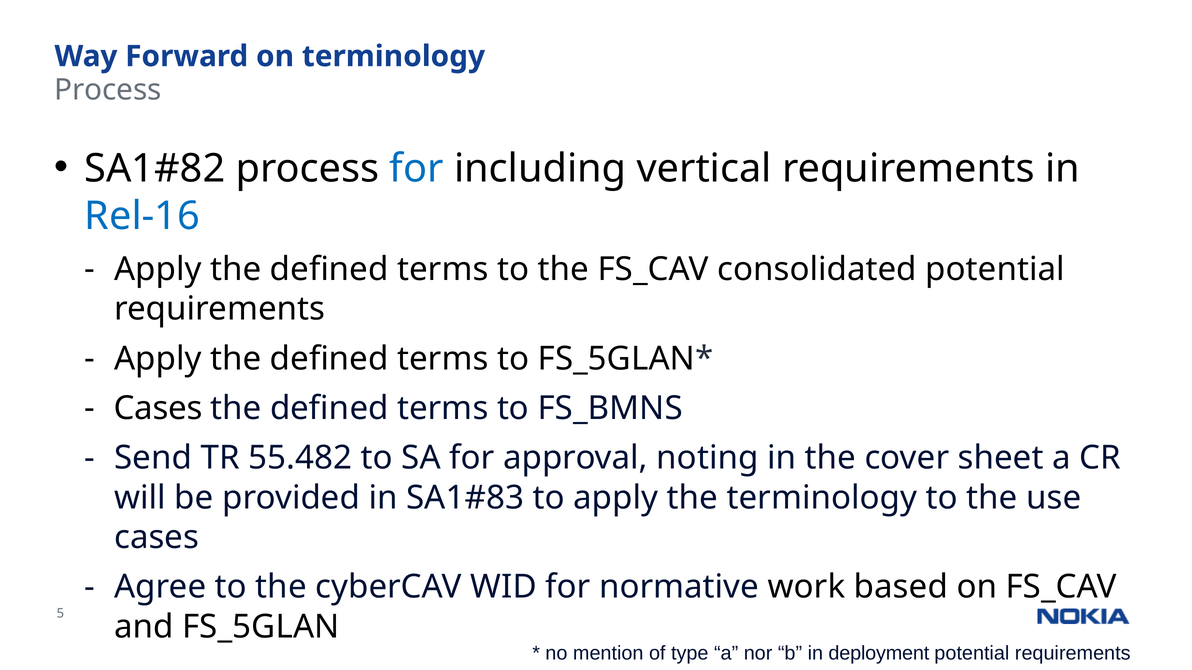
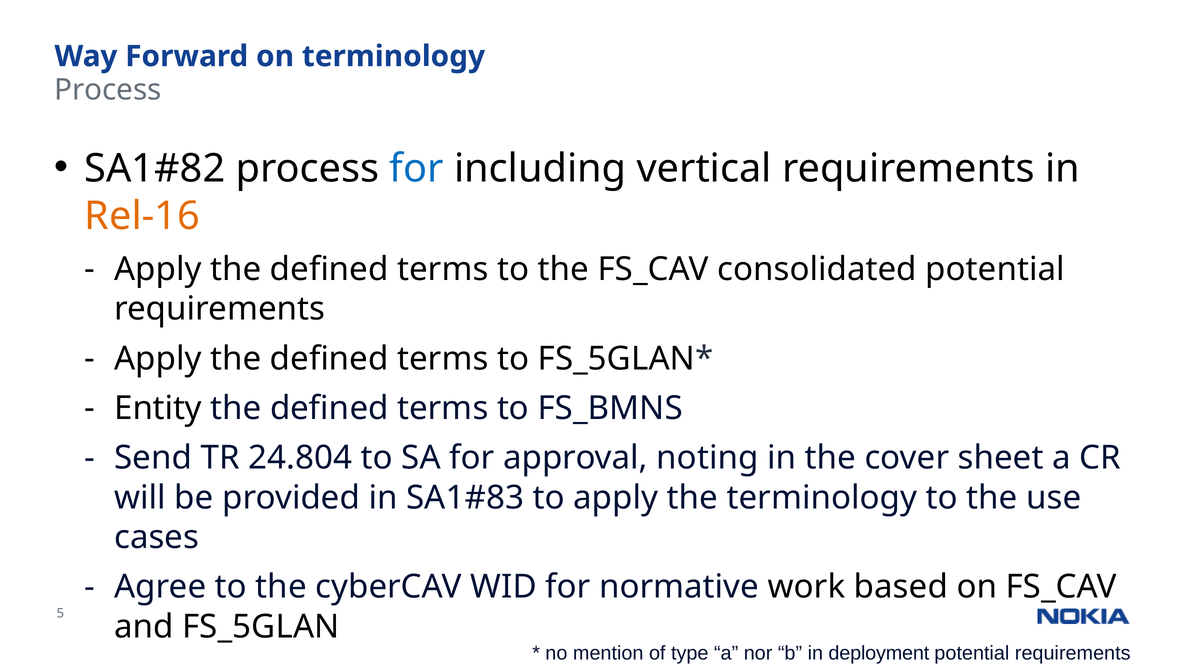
Rel-16 colour: blue -> orange
Cases at (158, 409): Cases -> Entity
55.482: 55.482 -> 24.804
